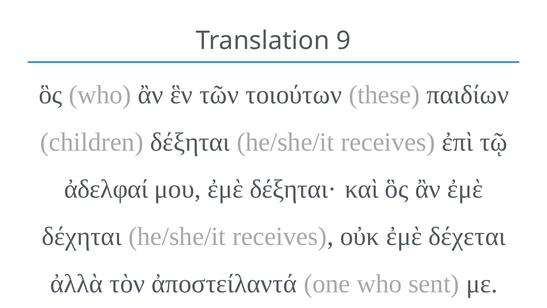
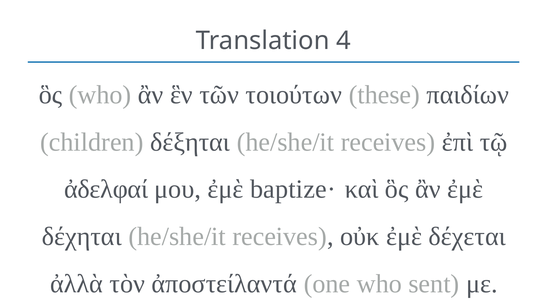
9: 9 -> 4
δέξηται·: δέξηται· -> baptize·
